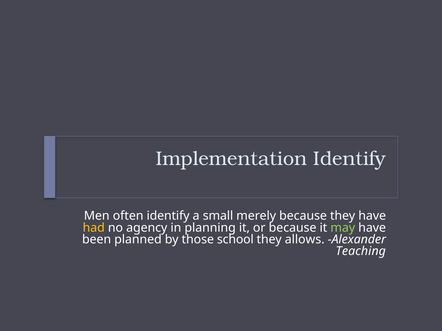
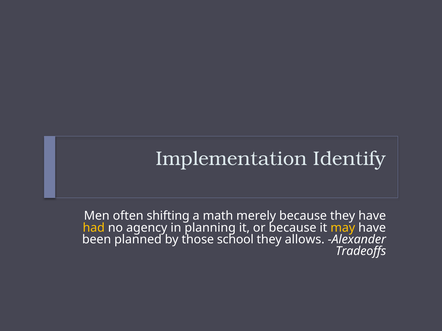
often identify: identify -> shifting
small: small -> math
may colour: light green -> yellow
Teaching: Teaching -> Tradeoffs
